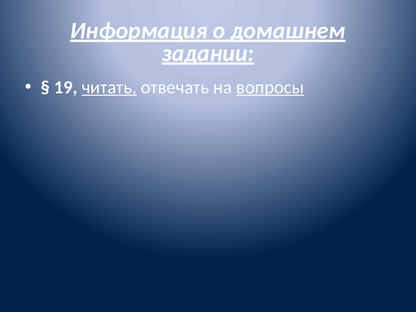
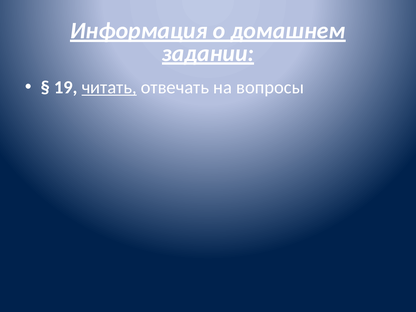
вопросы underline: present -> none
